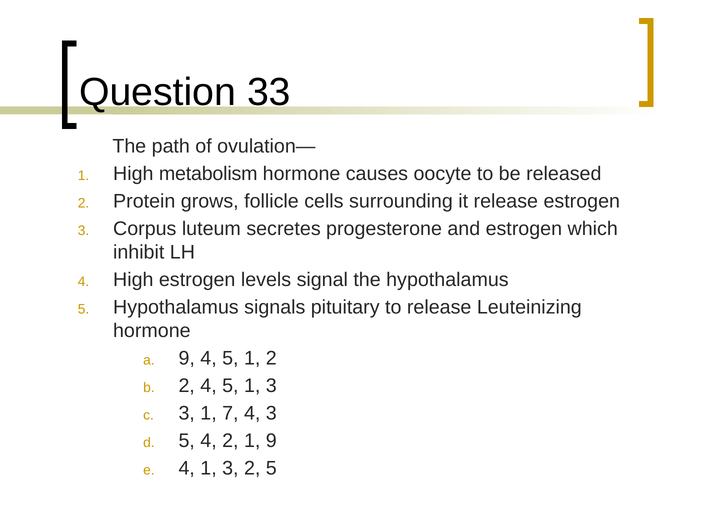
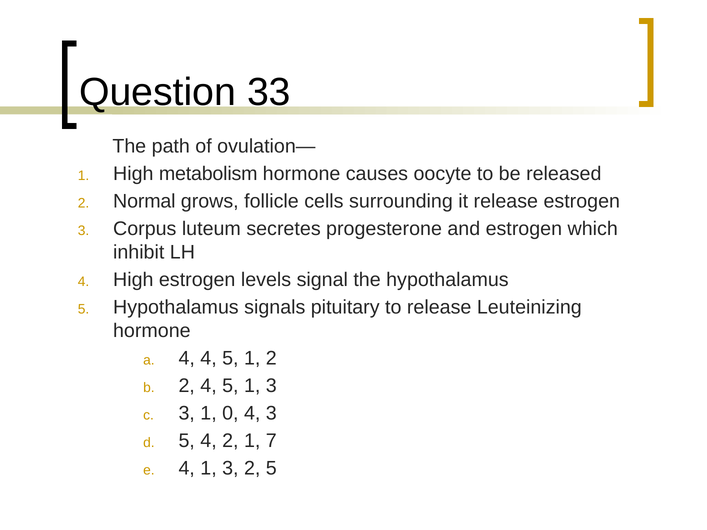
Protein: Protein -> Normal
9 at (187, 358): 9 -> 4
7: 7 -> 0
1 9: 9 -> 7
